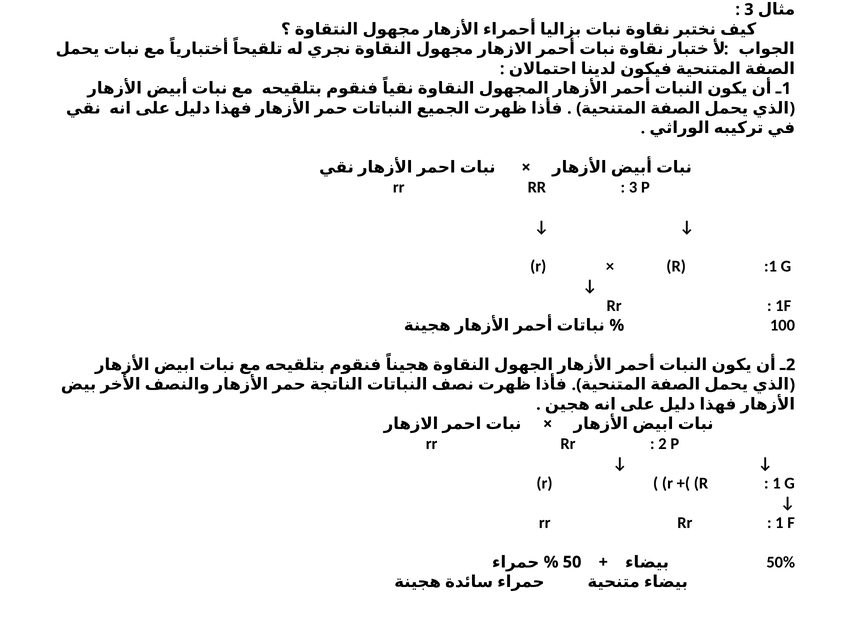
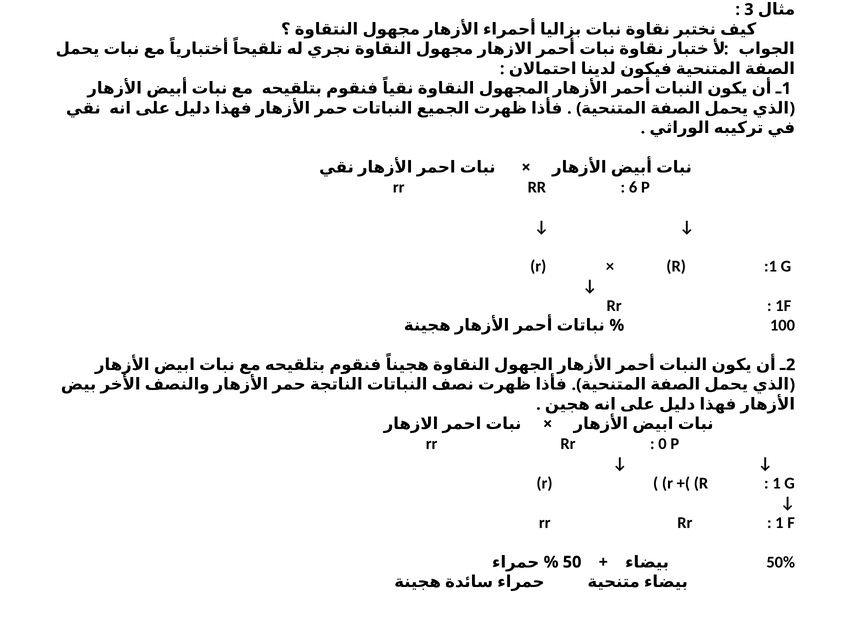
3 at (633, 187): 3 -> 6
2 at (663, 444): 2 -> 0
